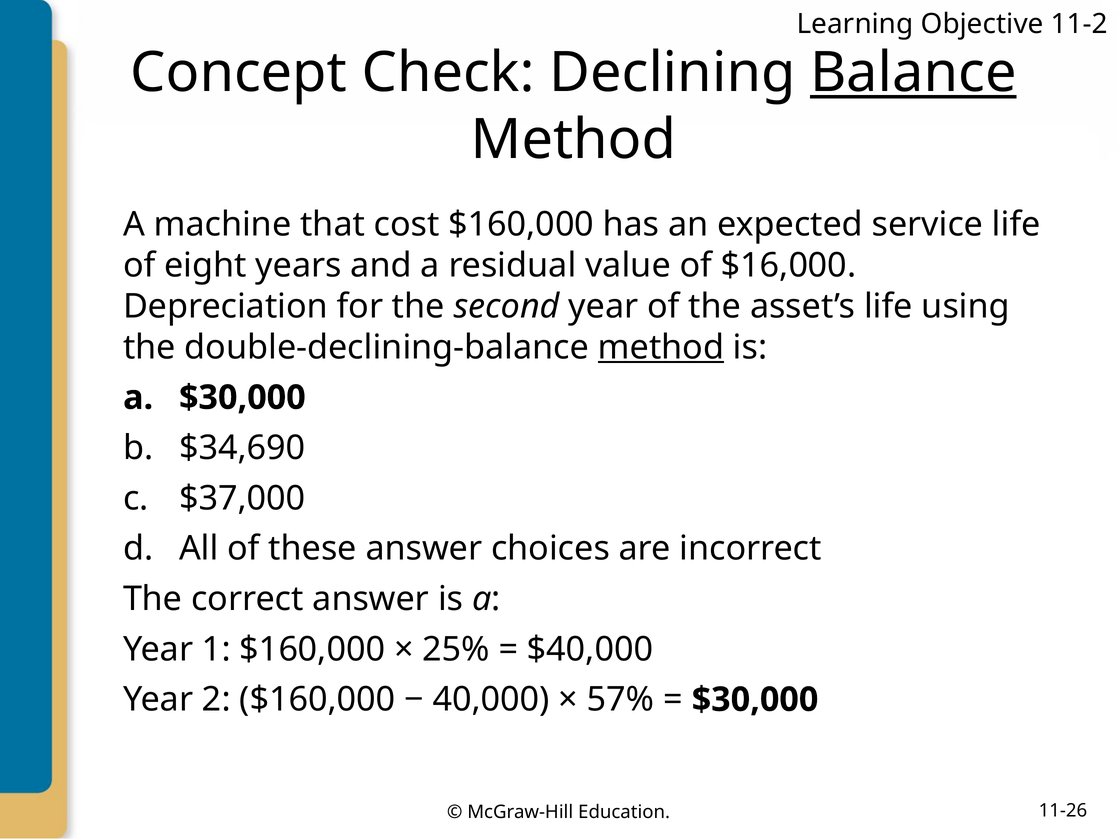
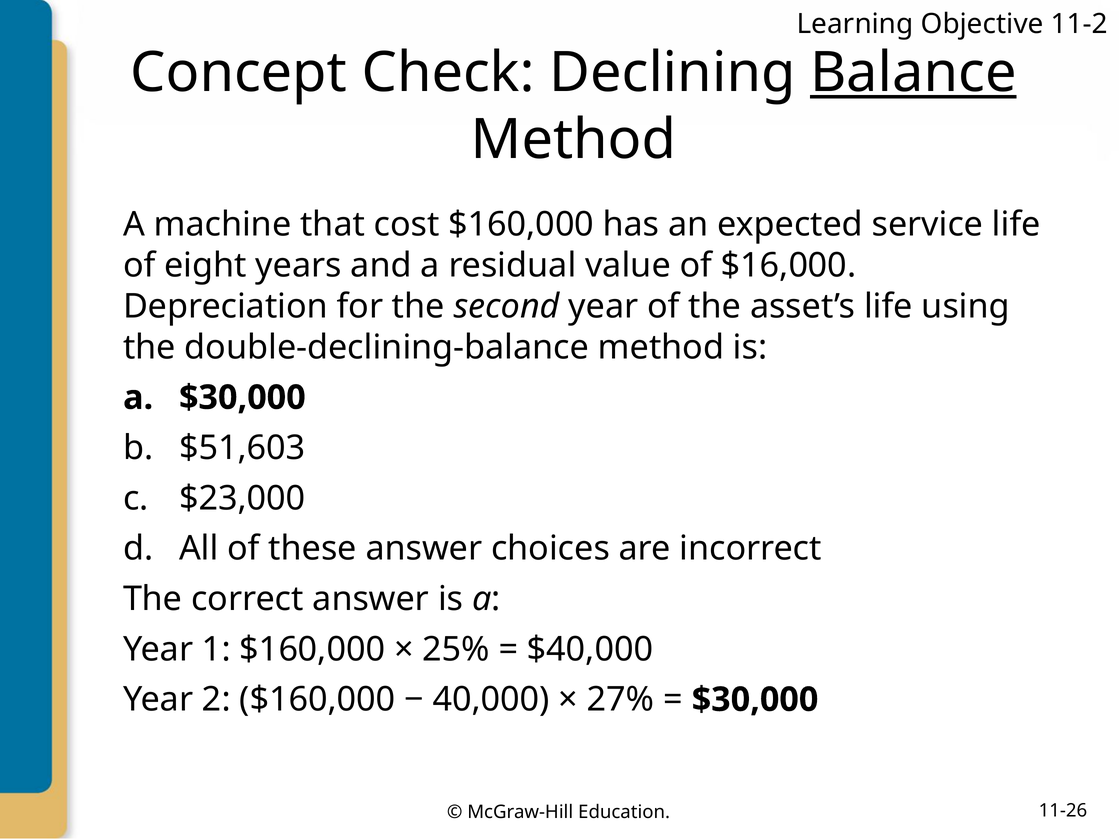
method at (661, 347) underline: present -> none
$34,690: $34,690 -> $51,603
$37,000: $37,000 -> $23,000
57%: 57% -> 27%
